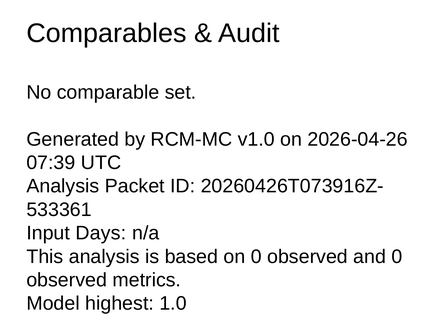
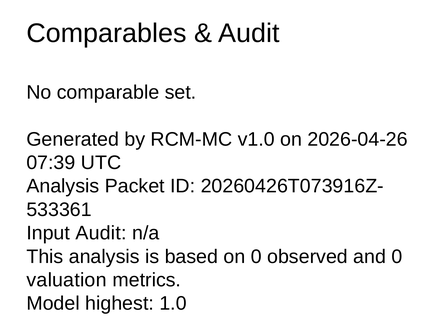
Input Days: Days -> Audit
observed at (67, 281): observed -> valuation
